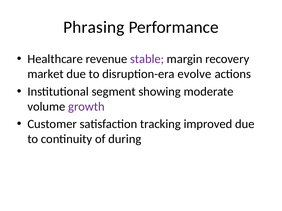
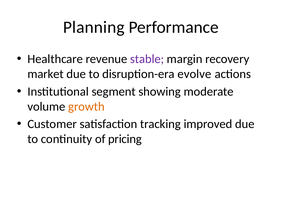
Phrasing: Phrasing -> Planning
growth colour: purple -> orange
during: during -> pricing
